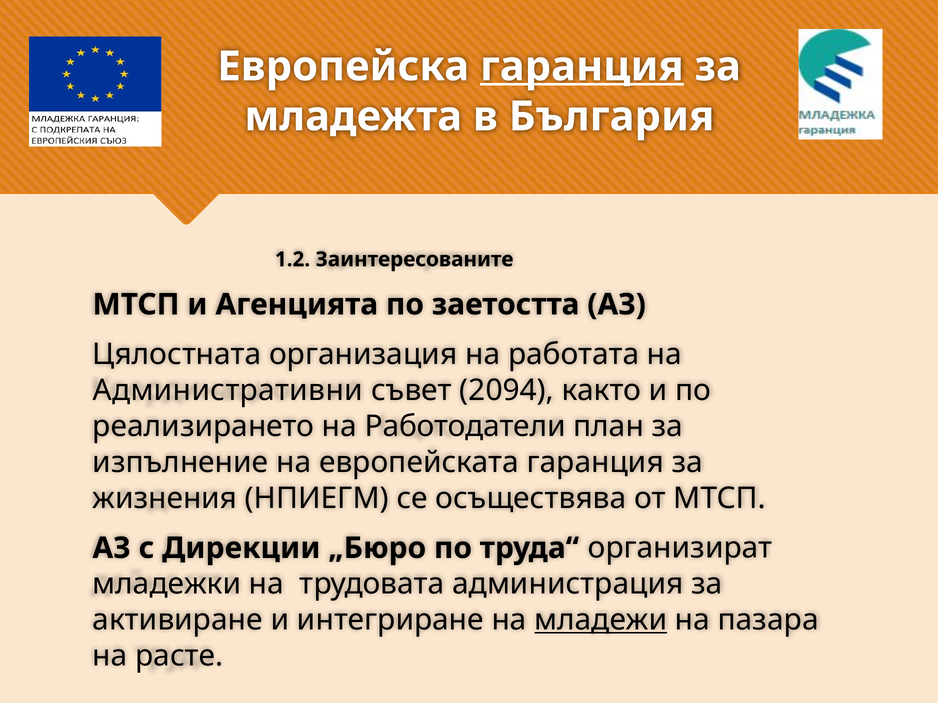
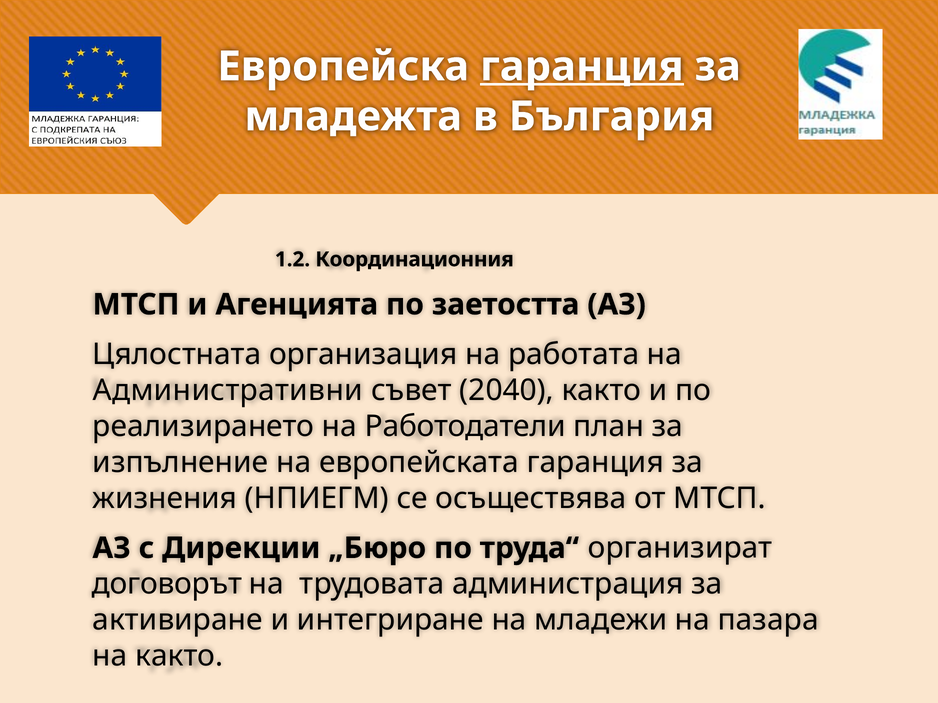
Заинтересованите: Заинтересованите -> Координационния
2094: 2094 -> 2040
младежки: младежки -> договорът
младежи underline: present -> none
на расте: расте -> както
